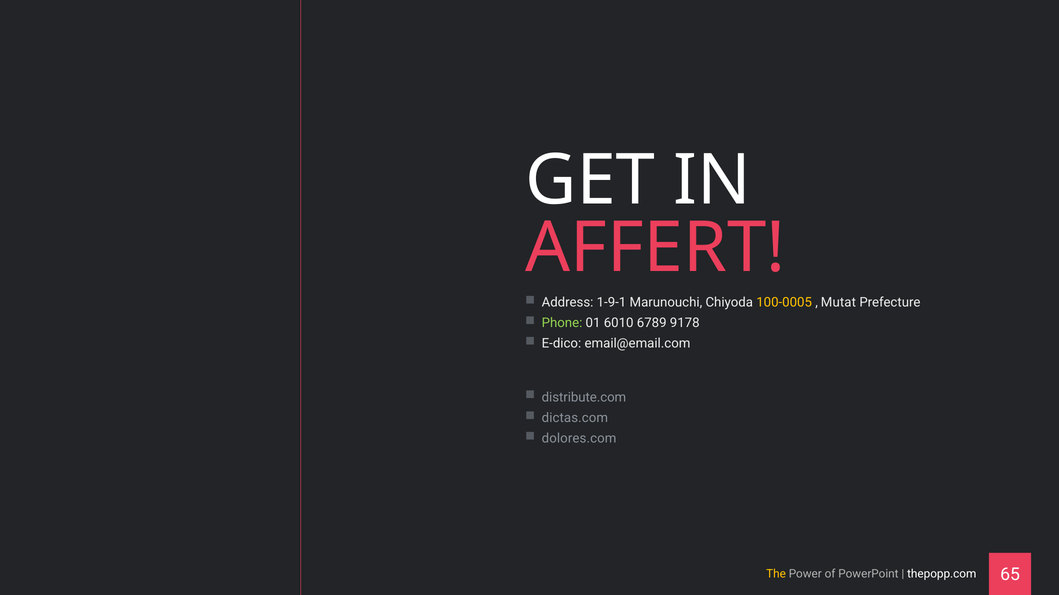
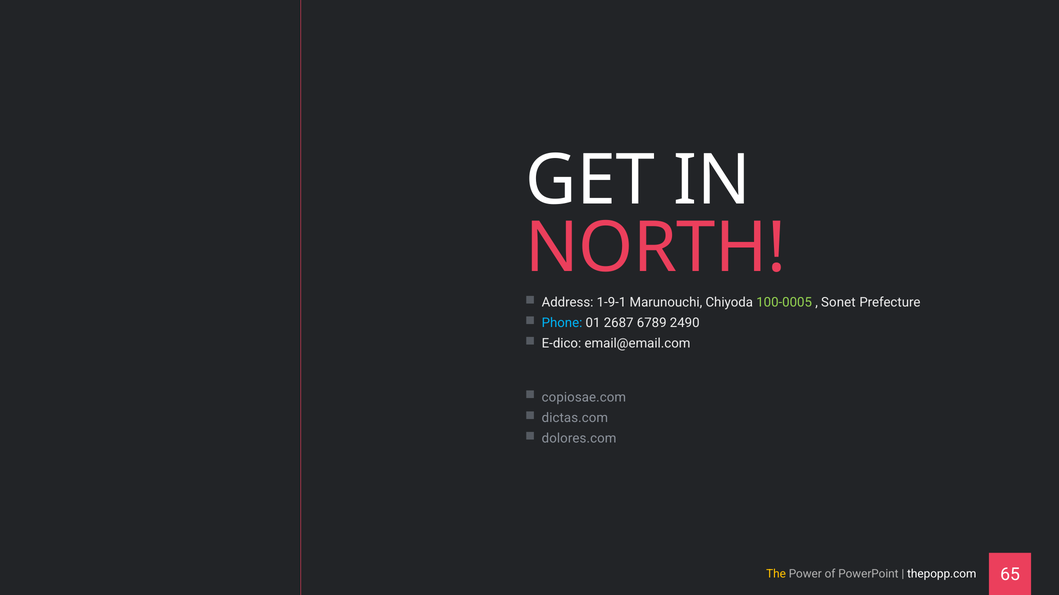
AFFERT: AFFERT -> NORTH
100-0005 colour: yellow -> light green
Mutat: Mutat -> Sonet
Phone colour: light green -> light blue
6010: 6010 -> 2687
9178: 9178 -> 2490
distribute.com: distribute.com -> copiosae.com
